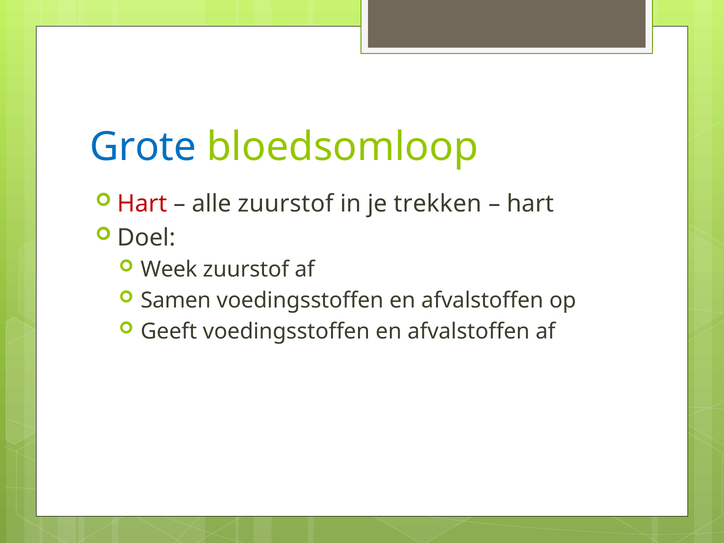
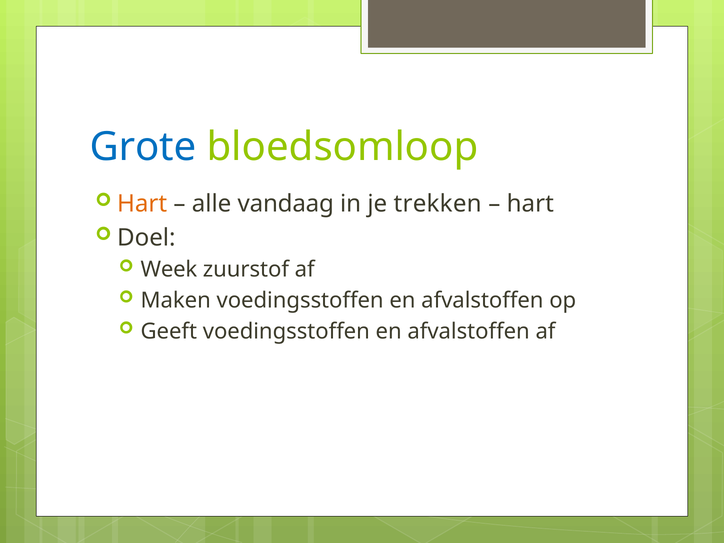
Hart at (142, 204) colour: red -> orange
alle zuurstof: zuurstof -> vandaag
Samen: Samen -> Maken
